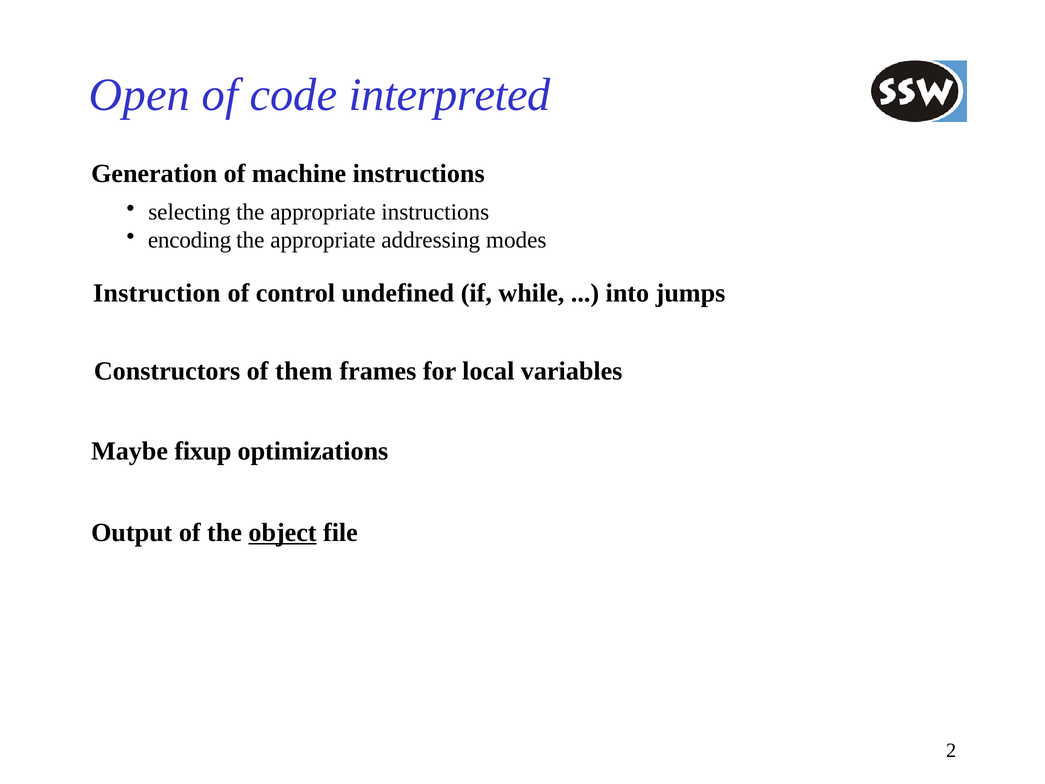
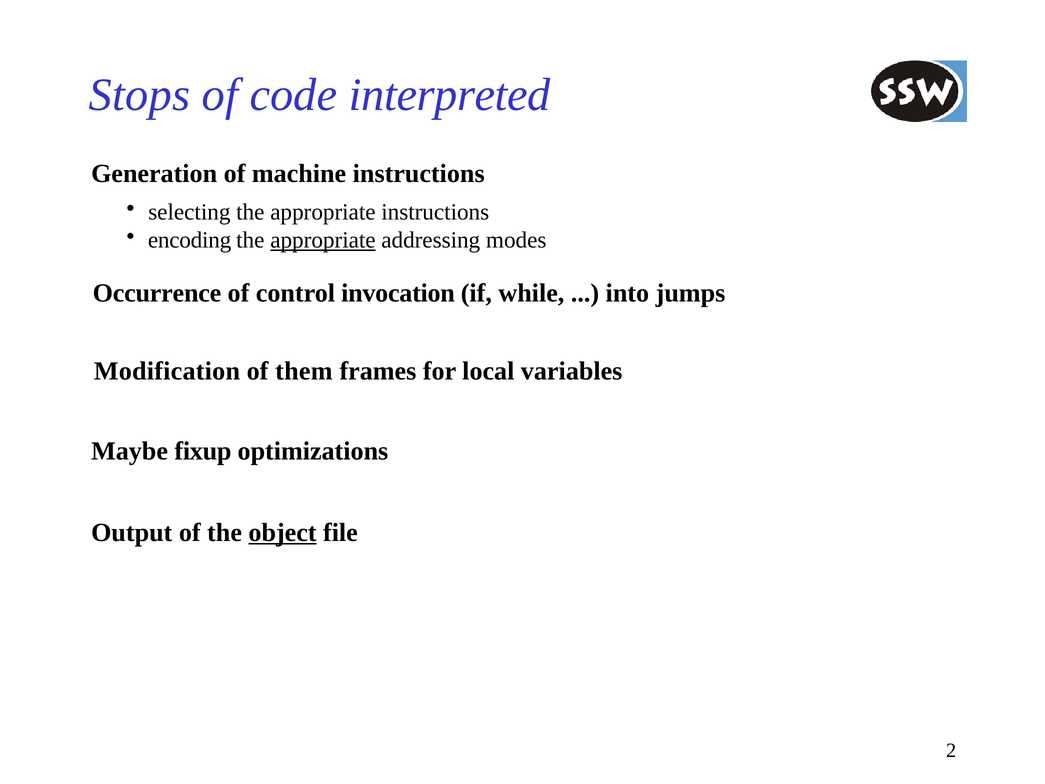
Open: Open -> Stops
appropriate at (323, 240) underline: none -> present
Instruction: Instruction -> Occurrence
undefined: undefined -> invocation
Constructors: Constructors -> Modification
